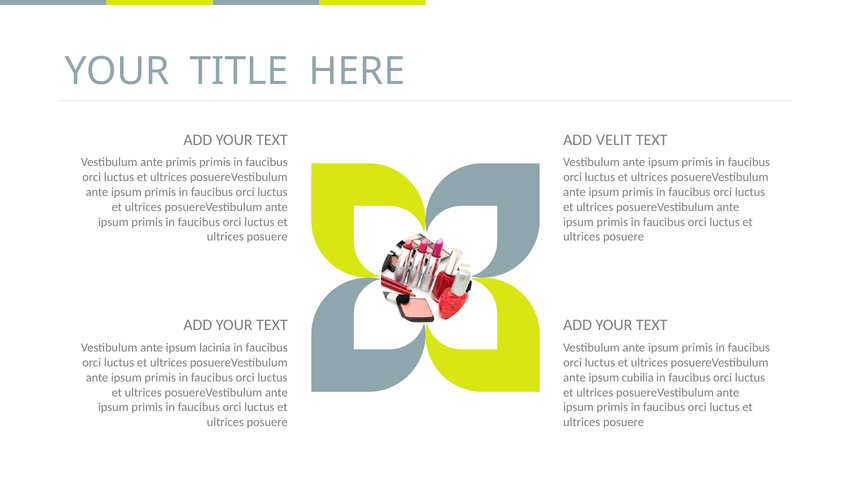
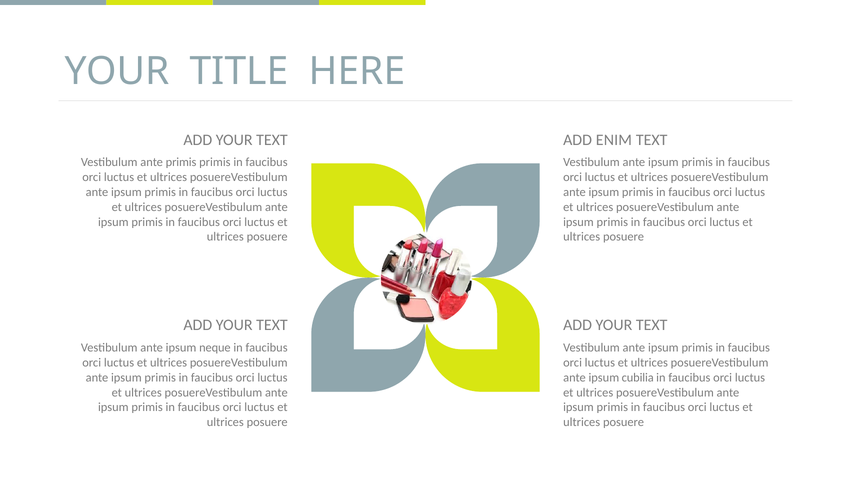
VELIT: VELIT -> ENIM
lacinia: lacinia -> neque
